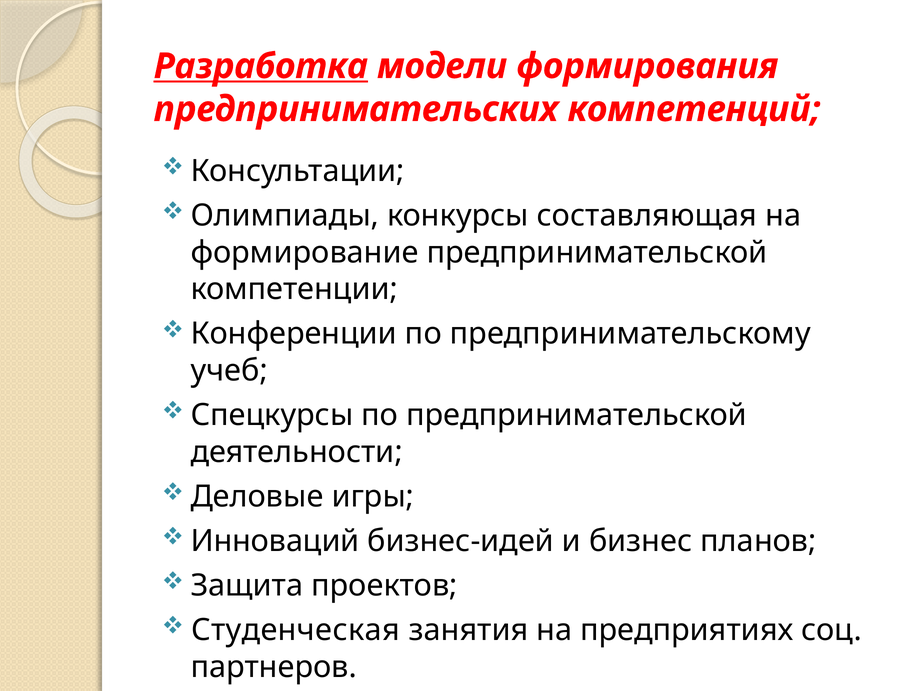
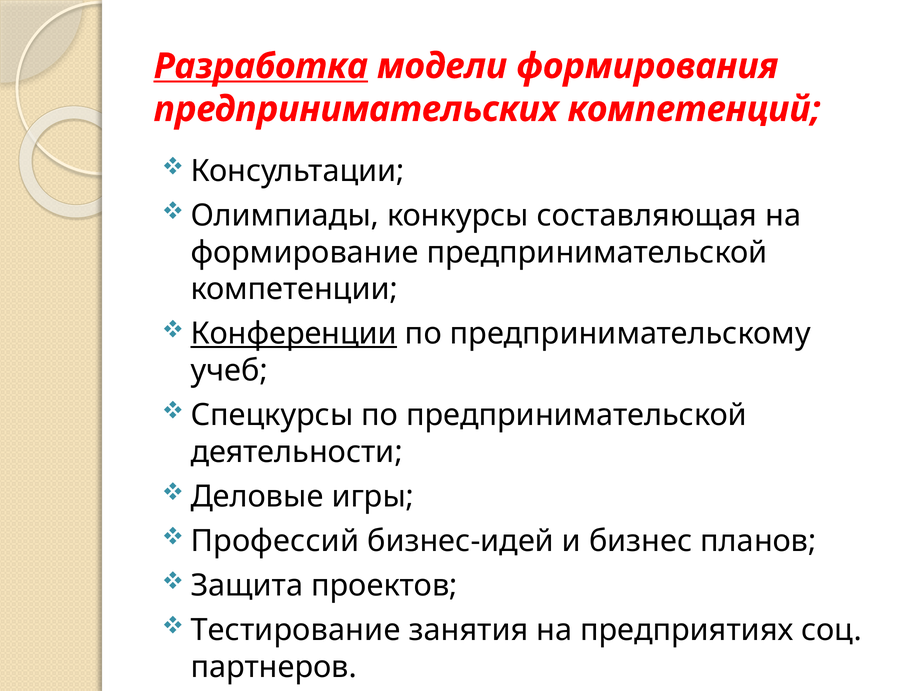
Конференции underline: none -> present
Инноваций: Инноваций -> Профессий
Студенческая: Студенческая -> Тестирование
